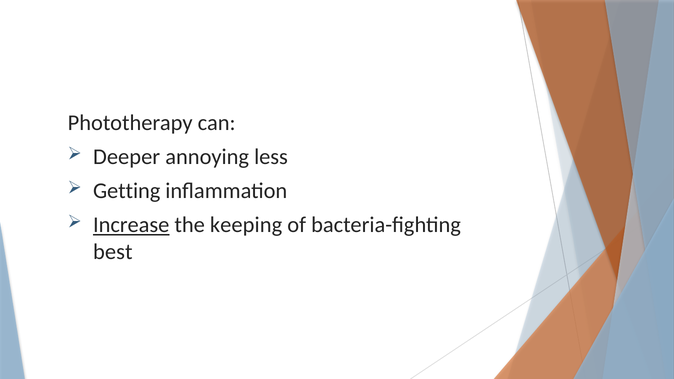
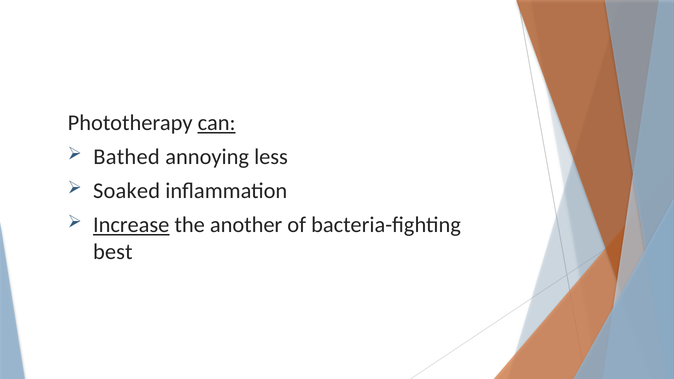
can underline: none -> present
Deeper: Deeper -> Bathed
Getting: Getting -> Soaked
keeping: keeping -> another
